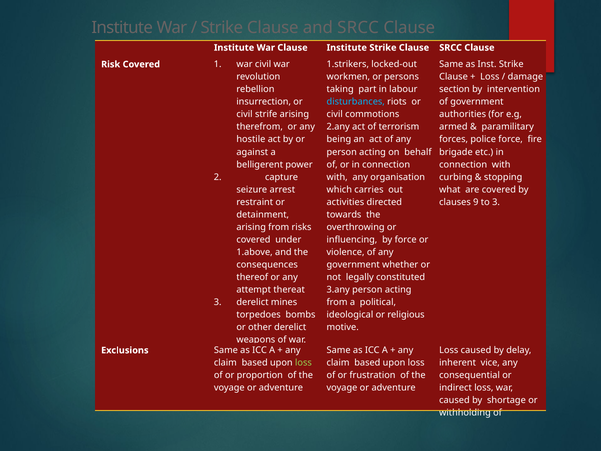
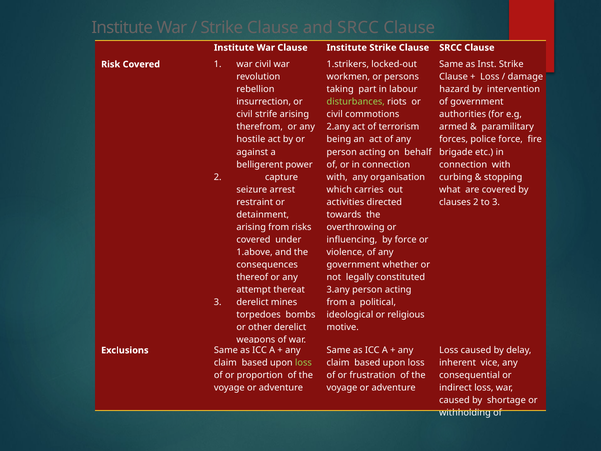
section: section -> hazard
disturbances colour: light blue -> light green
clauses 9: 9 -> 2
